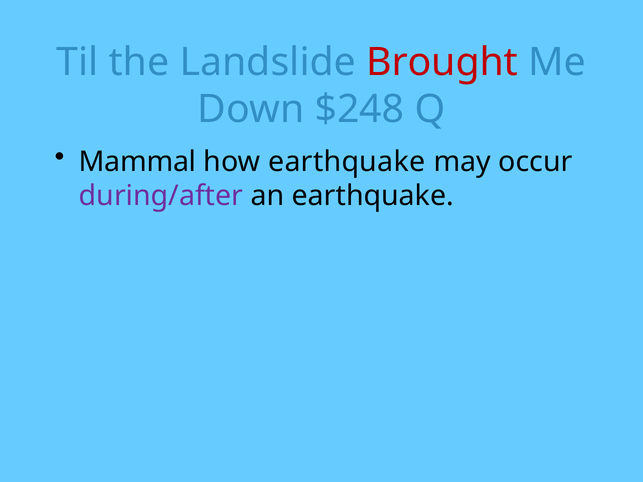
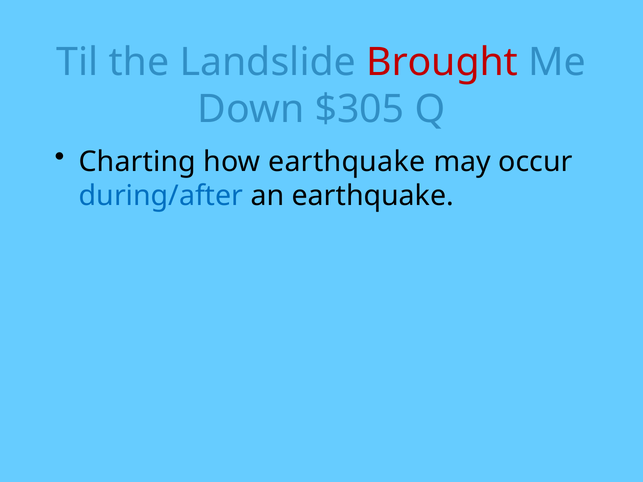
$248: $248 -> $305
Mammal: Mammal -> Charting
during/after colour: purple -> blue
